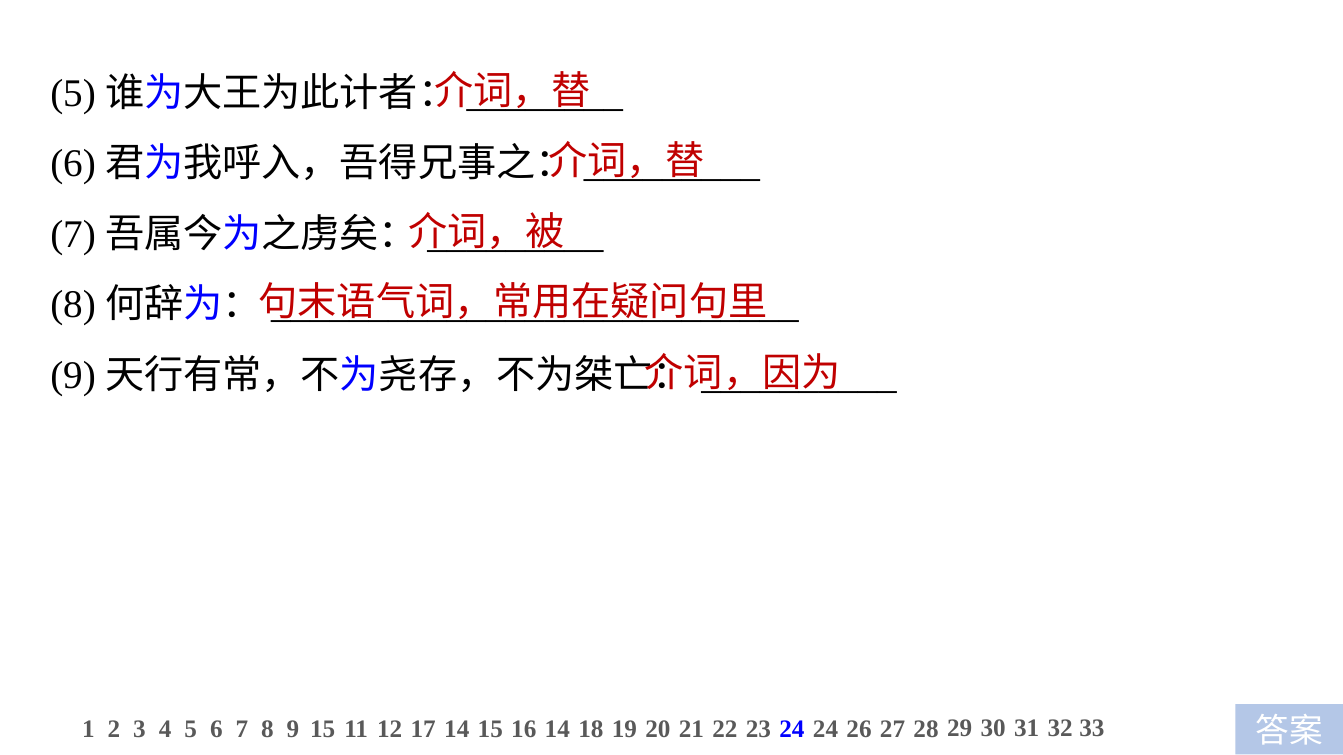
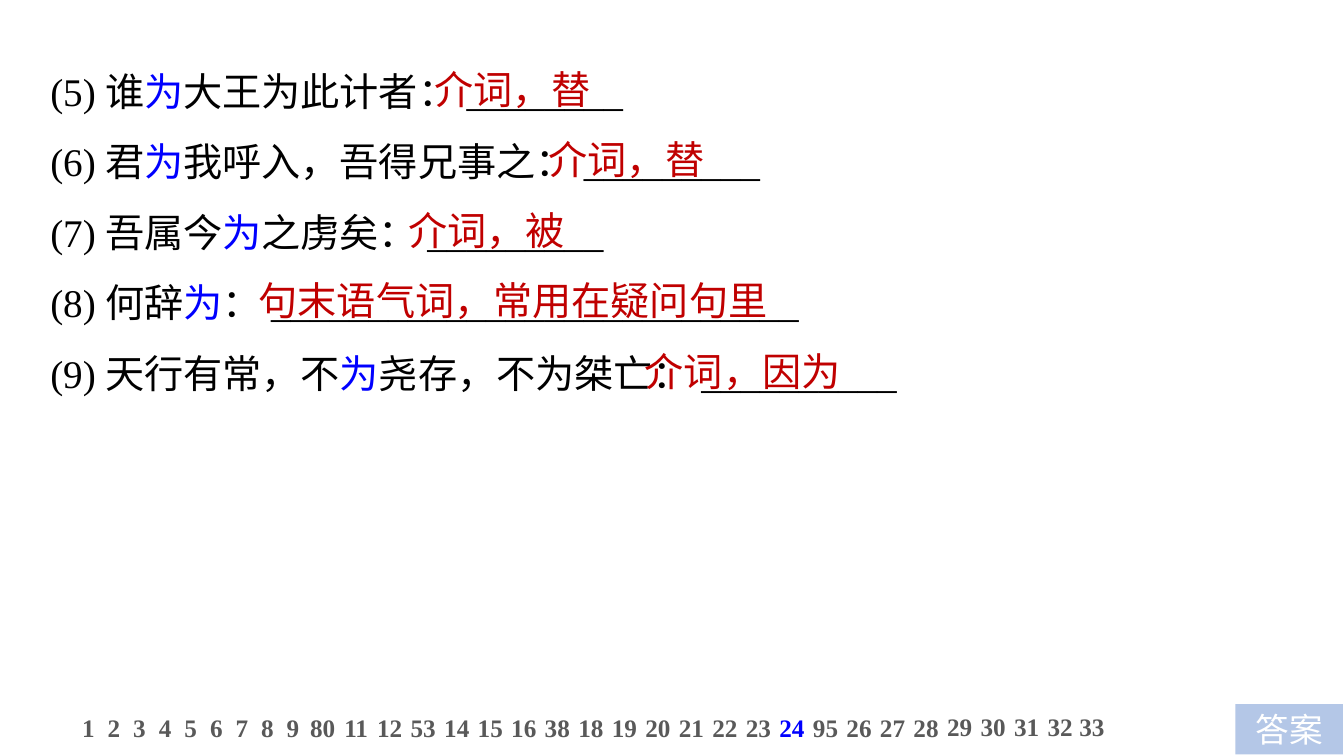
9 15: 15 -> 80
17: 17 -> 53
16 14: 14 -> 38
24 24: 24 -> 95
